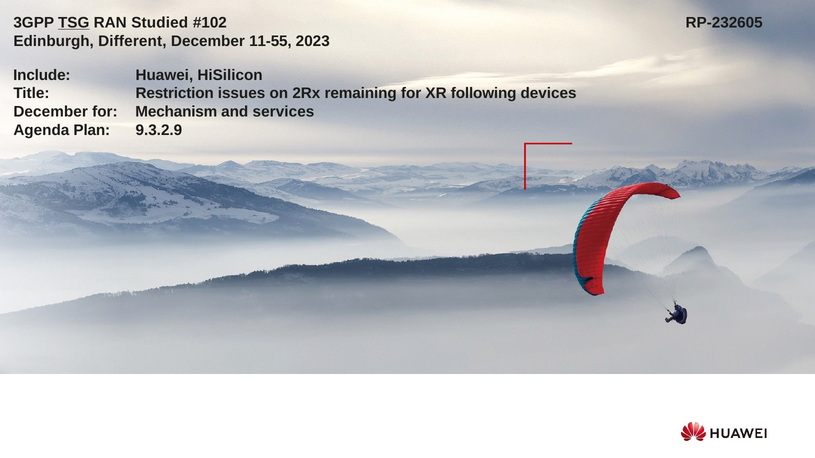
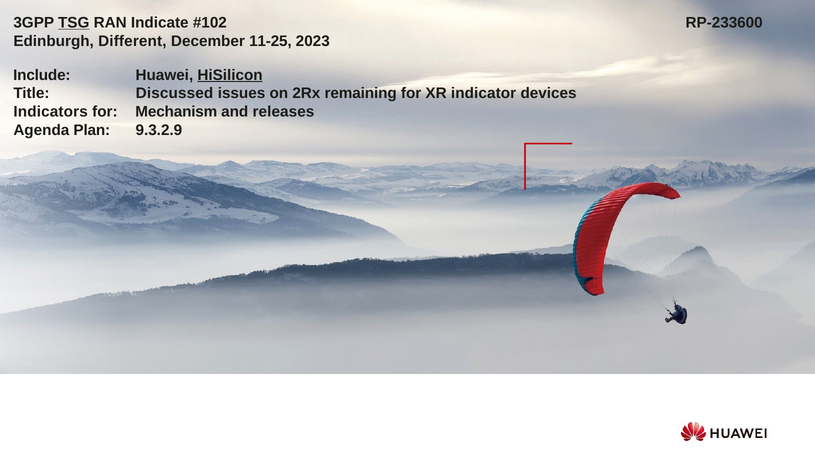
Studied: Studied -> Indicate
RP-232605: RP-232605 -> RP-233600
11-55: 11-55 -> 11-25
HiSilicon underline: none -> present
Restriction: Restriction -> Discussed
following: following -> indicator
December at (51, 112): December -> Indicators
services: services -> releases
